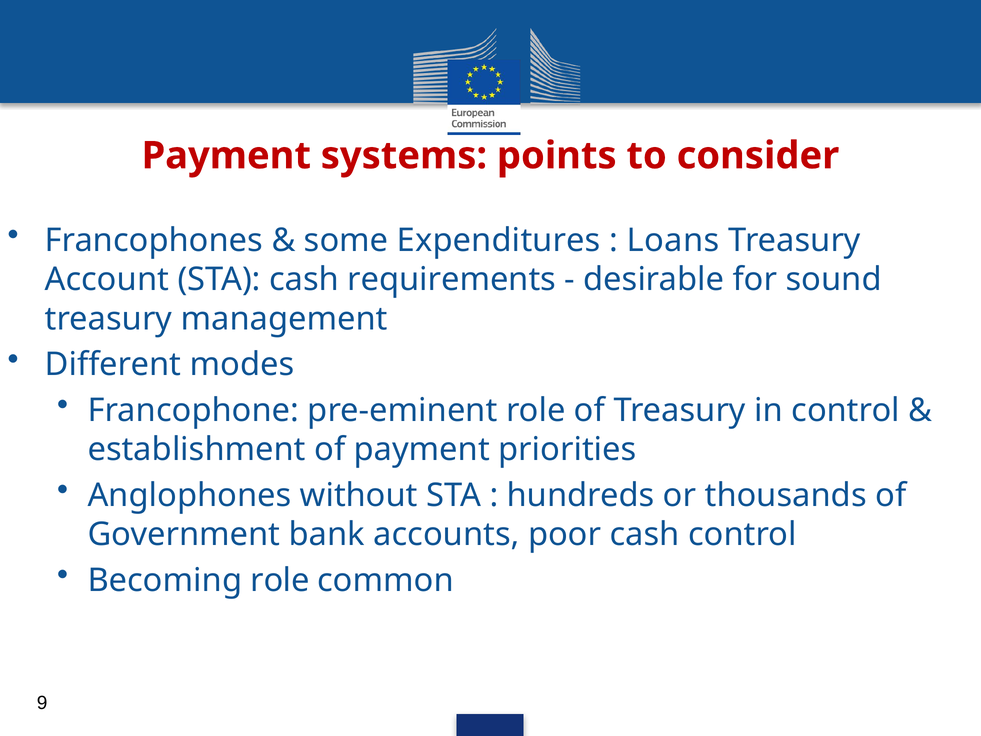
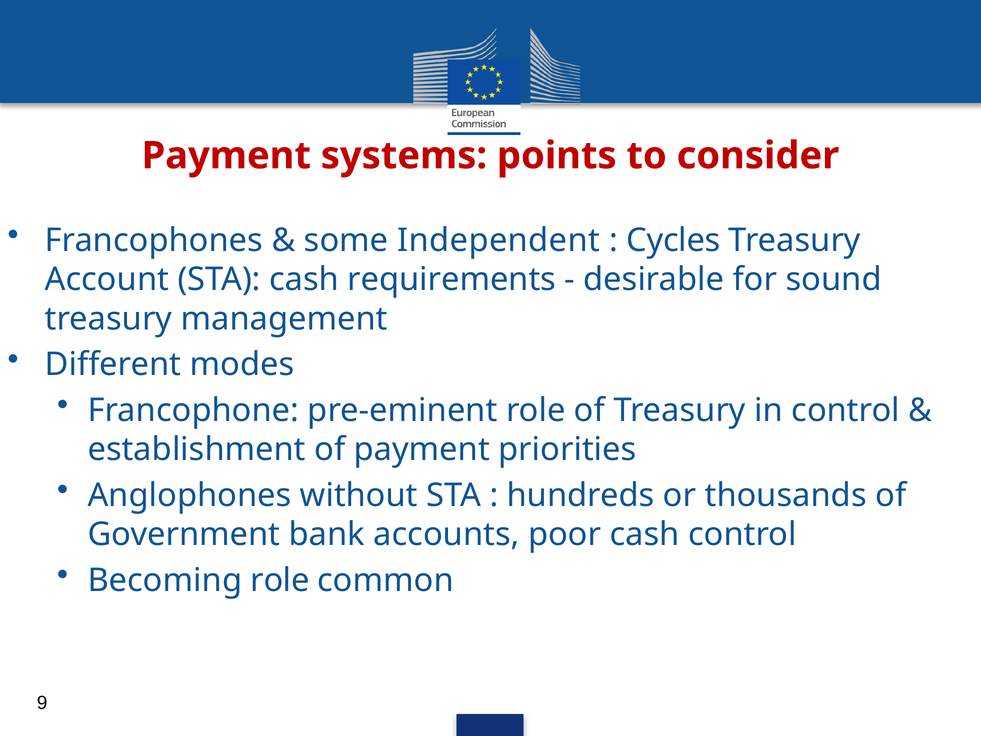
Expenditures: Expenditures -> Independent
Loans: Loans -> Cycles
